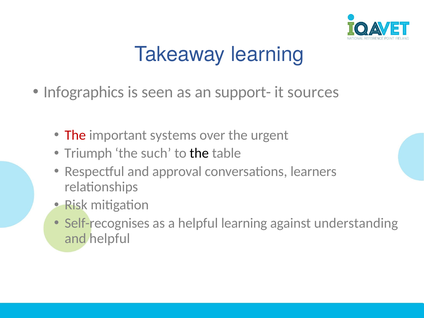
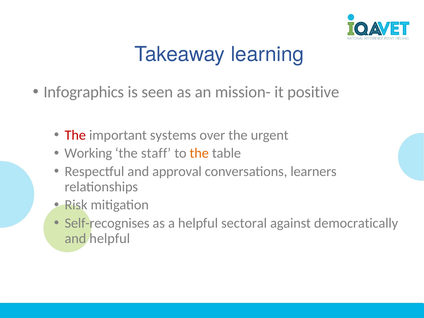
support-: support- -> mission-
sources: sources -> positive
Triumph: Triumph -> Working
such: such -> staff
the at (199, 153) colour: black -> orange
helpful learning: learning -> sectoral
understanding: understanding -> democratically
